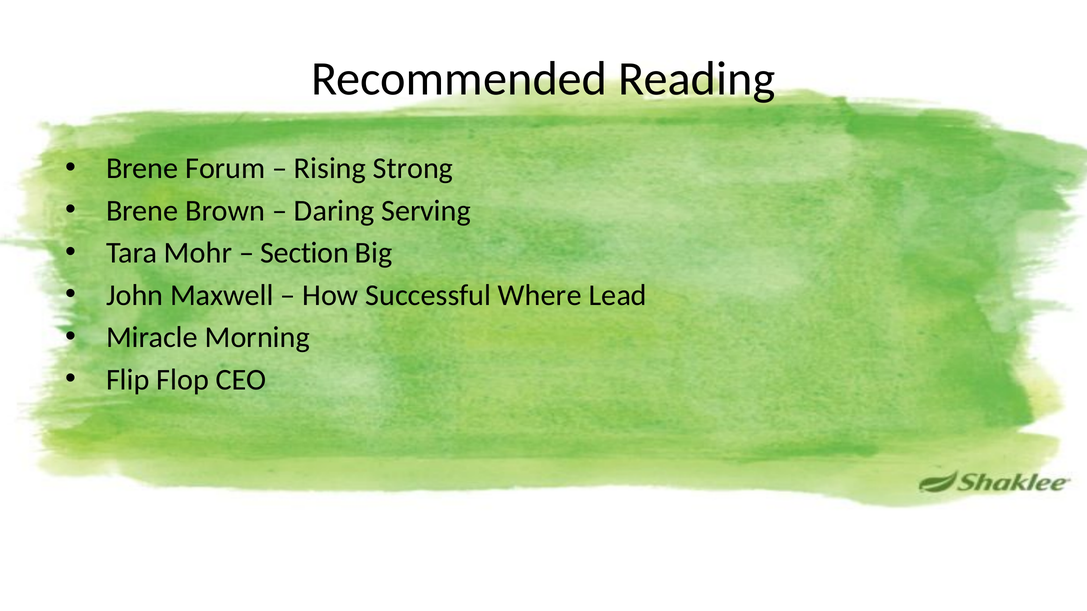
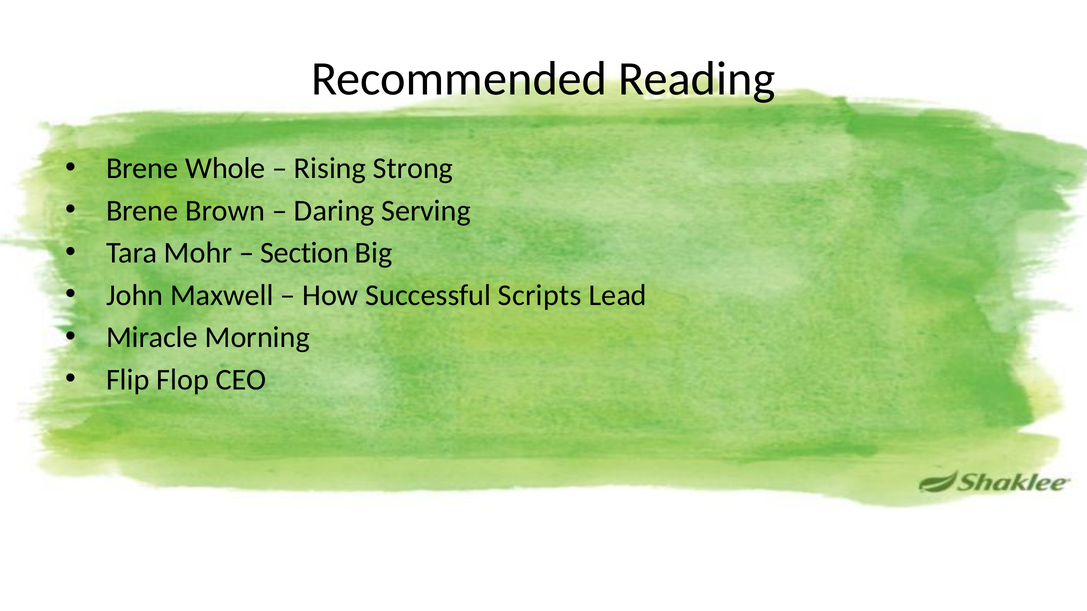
Forum: Forum -> Whole
Where: Where -> Scripts
